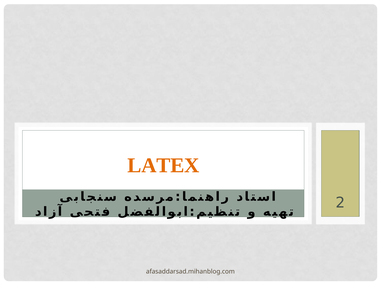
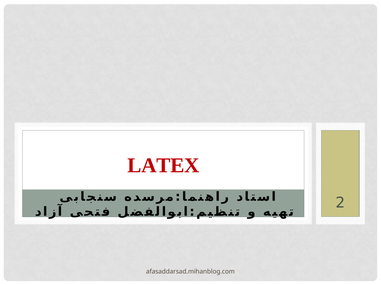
LATEX colour: orange -> red
